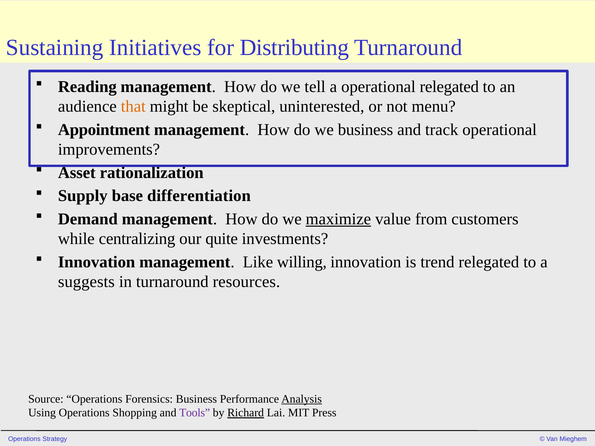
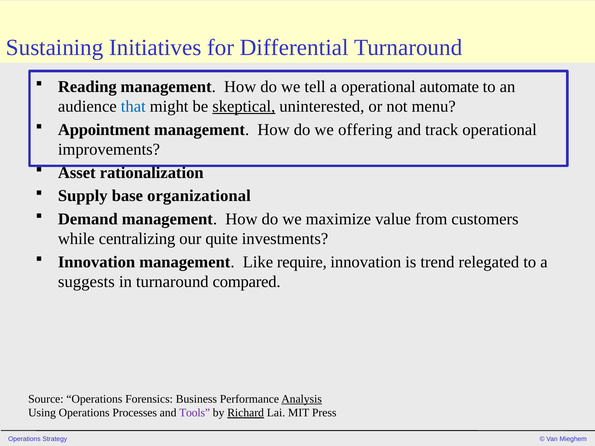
Distributing: Distributing -> Differential
operational relegated: relegated -> automate
that colour: orange -> blue
skeptical underline: none -> present
we business: business -> offering
differentiation: differentiation -> organizational
maximize underline: present -> none
willing: willing -> require
resources: resources -> compared
Shopping: Shopping -> Processes
